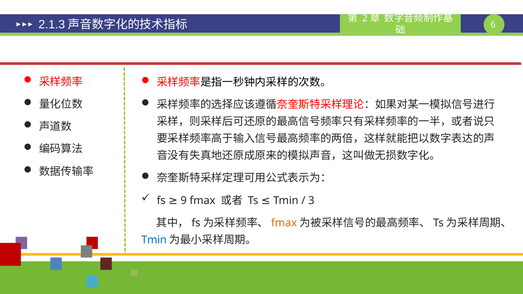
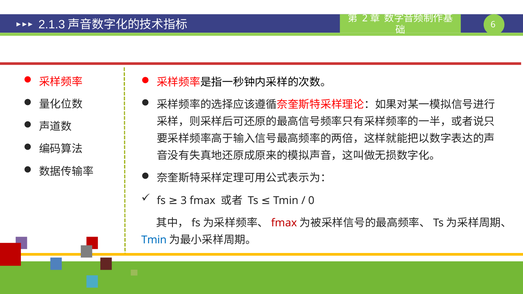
9: 9 -> 3
3: 3 -> 0
fmax at (284, 223) colour: orange -> red
